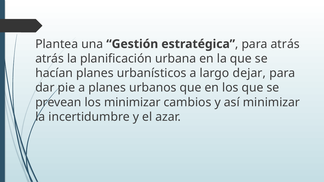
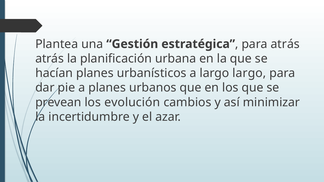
largo dejar: dejar -> largo
los minimizar: minimizar -> evolución
